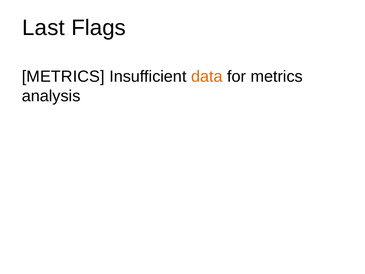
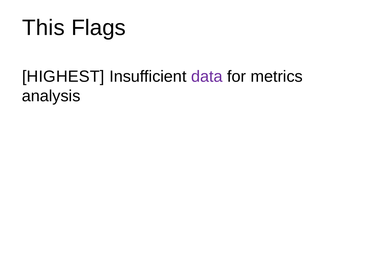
Last: Last -> This
METRICS at (63, 77): METRICS -> HIGHEST
data colour: orange -> purple
